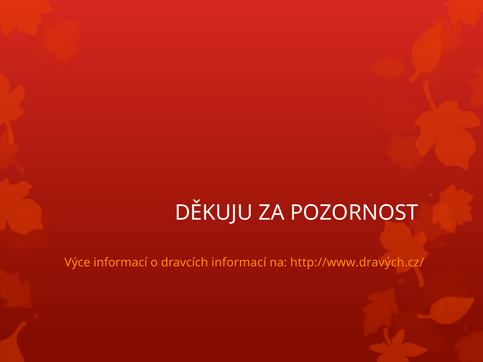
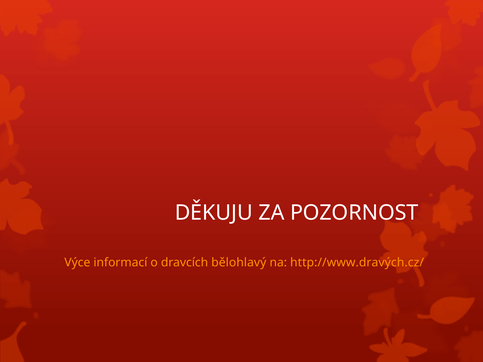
dravcích informací: informací -> bělohlavý
